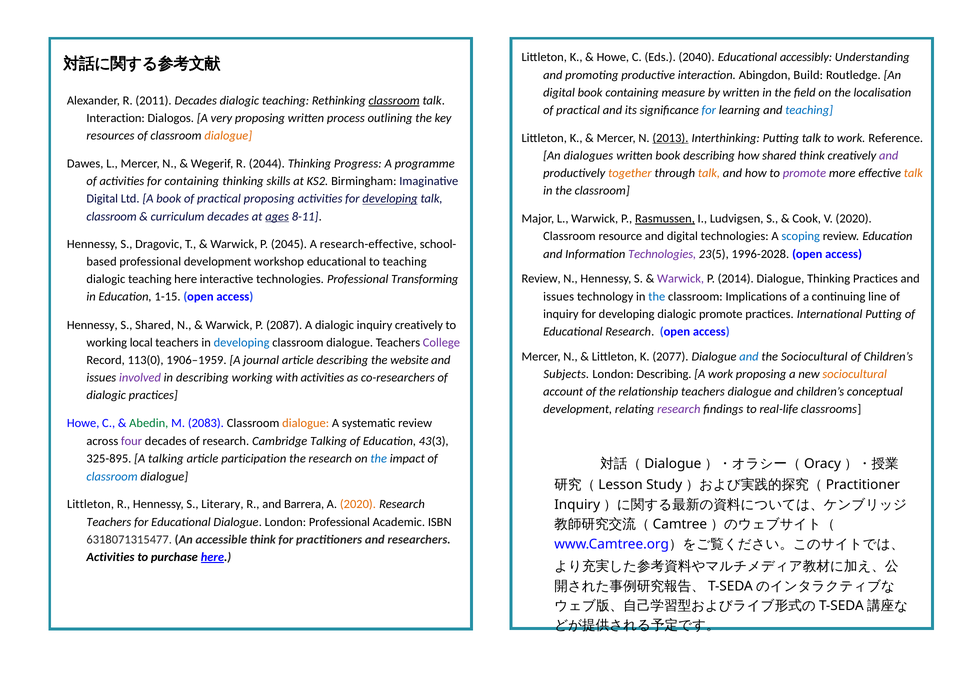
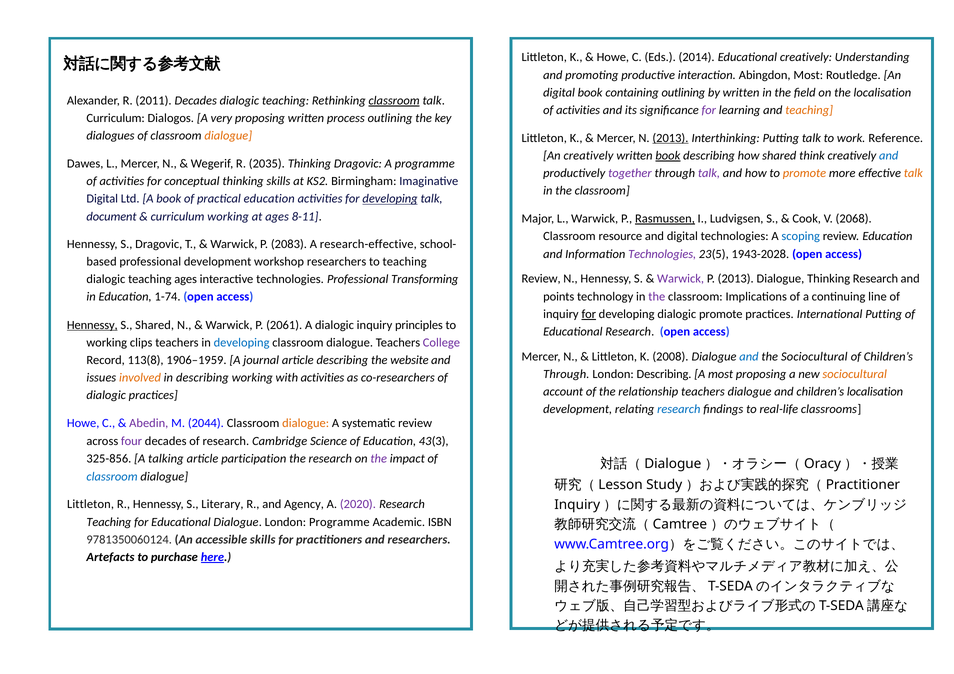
2040: 2040 -> 2014
Educational accessibly: accessibly -> creatively
Abingdon Build: Build -> Most
containing measure: measure -> outlining
practical at (578, 110): practical -> activities
for at (709, 110) colour: blue -> purple
teaching at (809, 110) colour: blue -> orange
Interaction at (116, 118): Interaction -> Curriculum
resources: resources -> dialogues
An dialogues: dialogues -> creatively
book at (668, 156) underline: none -> present
and at (889, 156) colour: purple -> blue
2044: 2044 -> 2035
Thinking Progress: Progress -> Dragovic
together colour: orange -> purple
talk at (709, 173) colour: orange -> purple
promote at (804, 173) colour: purple -> orange
for containing: containing -> conceptual
practical proposing: proposing -> education
classroom at (112, 217): classroom -> document
curriculum decades: decades -> working
ages at (277, 217) underline: present -> none
V 2020: 2020 -> 2068
2045: 2045 -> 2083
1996-2028: 1996-2028 -> 1943-2028
workshop educational: educational -> researchers
P 2014: 2014 -> 2013
Thinking Practices: Practices -> Research
teaching here: here -> ages
issues at (559, 297): issues -> points
the at (657, 297) colour: blue -> purple
1-15: 1-15 -> 1-74
for at (589, 314) underline: none -> present
Hennessy at (92, 325) underline: none -> present
2087: 2087 -> 2061
inquiry creatively: creatively -> principles
local: local -> clips
2077: 2077 -> 2008
113(0: 113(0 -> 113(8
Subjects at (566, 375): Subjects -> Through
A work: work -> most
involved colour: purple -> orange
children’s conceptual: conceptual -> localisation
research at (679, 410) colour: purple -> blue
Abedin colour: green -> purple
2083: 2083 -> 2044
Cambridge Talking: Talking -> Science
325-895: 325-895 -> 325-856
the at (379, 459) colour: blue -> purple
Barrera: Barrera -> Agency
2020 at (358, 505) colour: orange -> purple
Teachers at (109, 522): Teachers -> Teaching
London Professional: Professional -> Programme
6318071315477: 6318071315477 -> 9781350060124
accessible think: think -> skills
Activities at (110, 558): Activities -> Artefacts
